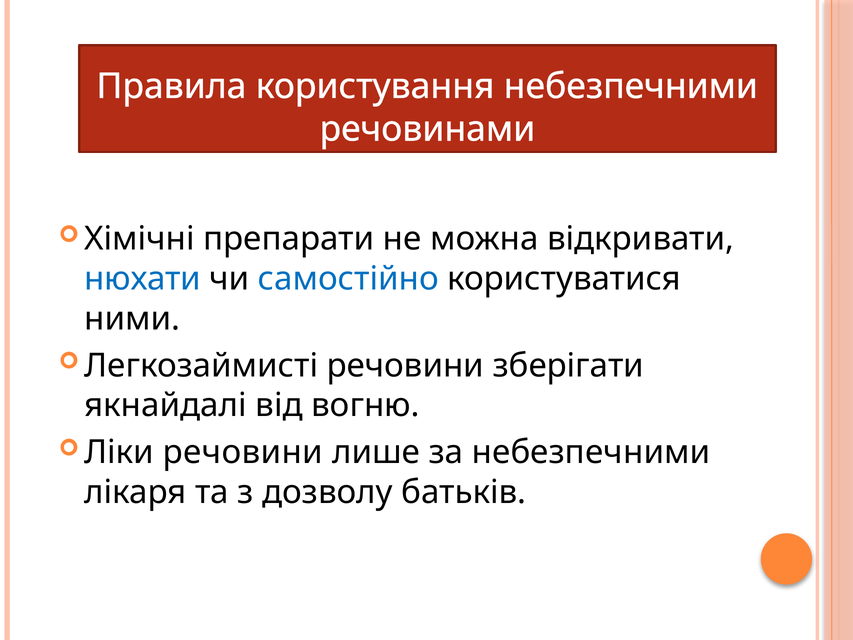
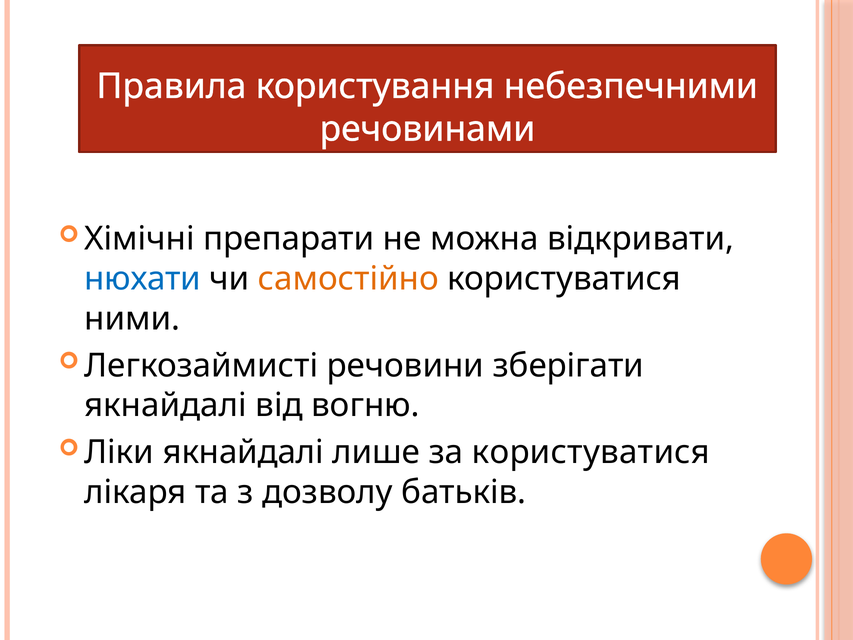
самостійно colour: blue -> orange
Ліки речовини: речовини -> якнайдалі
за небезпечними: небезпечними -> користуватися
